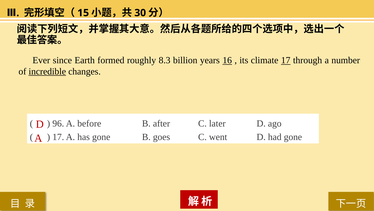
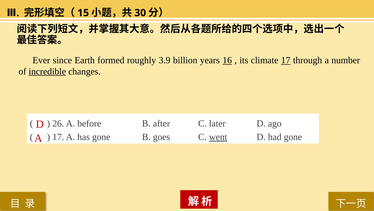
8.3: 8.3 -> 3.9
96: 96 -> 26
went underline: none -> present
